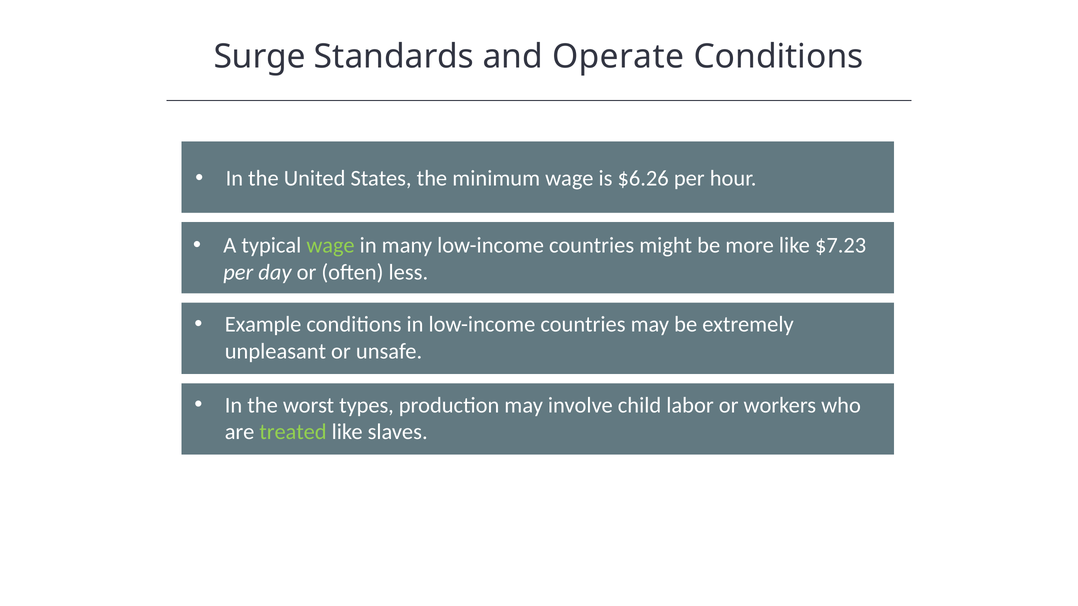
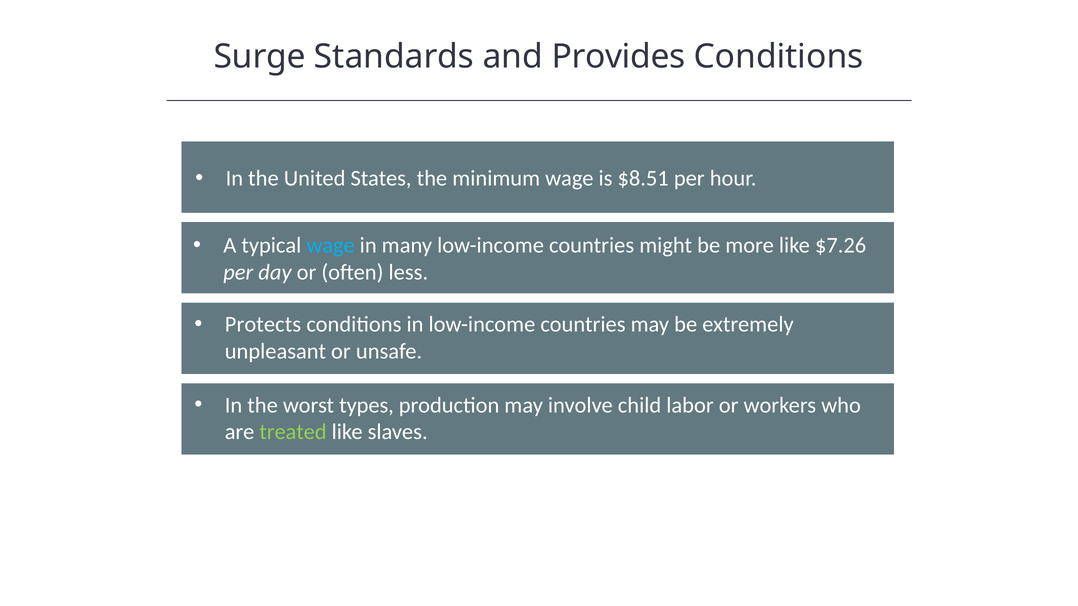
Operate: Operate -> Provides
$6.26: $6.26 -> $8.51
wage at (331, 246) colour: light green -> light blue
$7.23: $7.23 -> $7.26
Example: Example -> Protects
